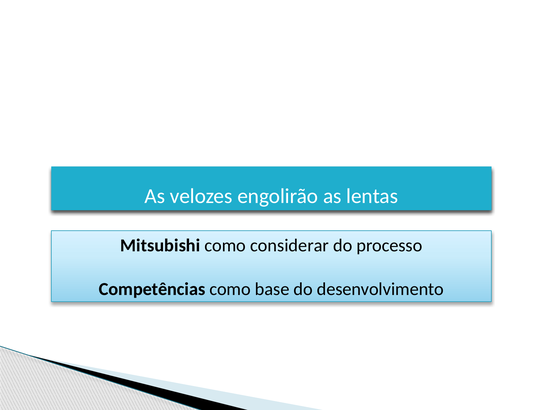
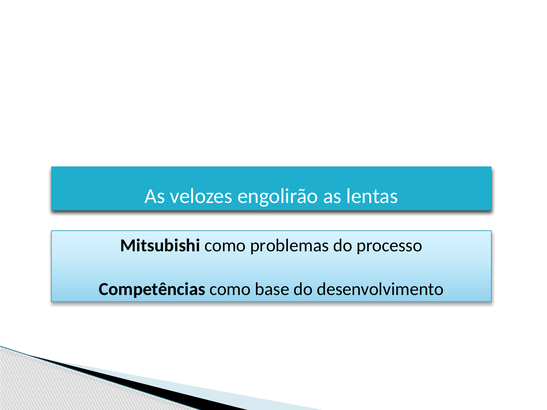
considerar: considerar -> problemas
